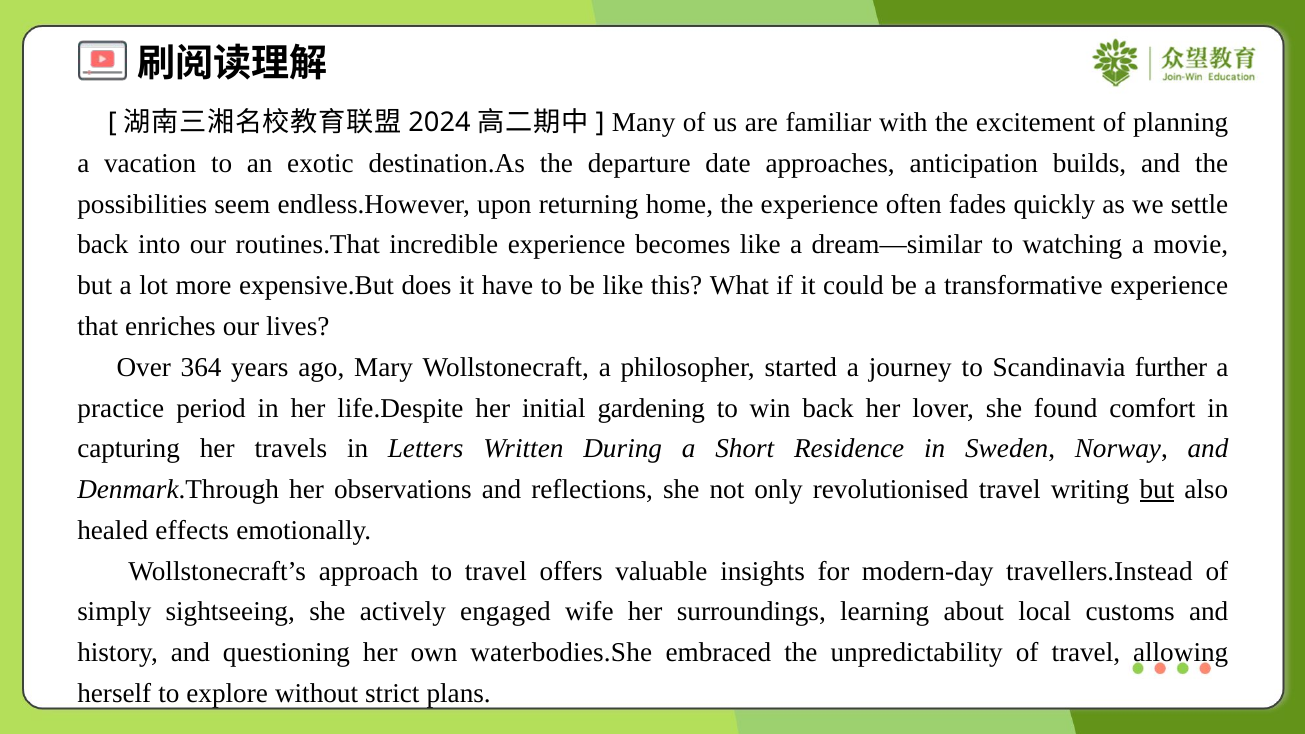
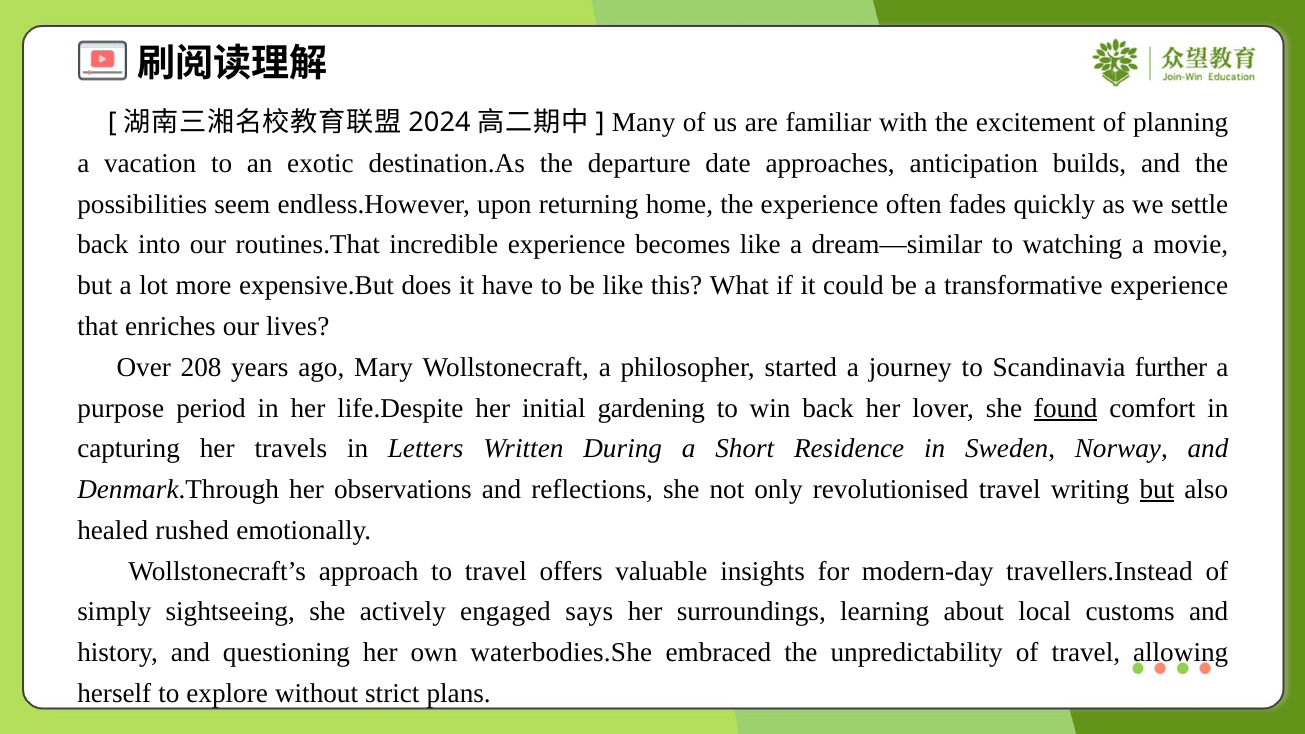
364: 364 -> 208
practice: practice -> purpose
found underline: none -> present
effects: effects -> rushed
wife: wife -> says
